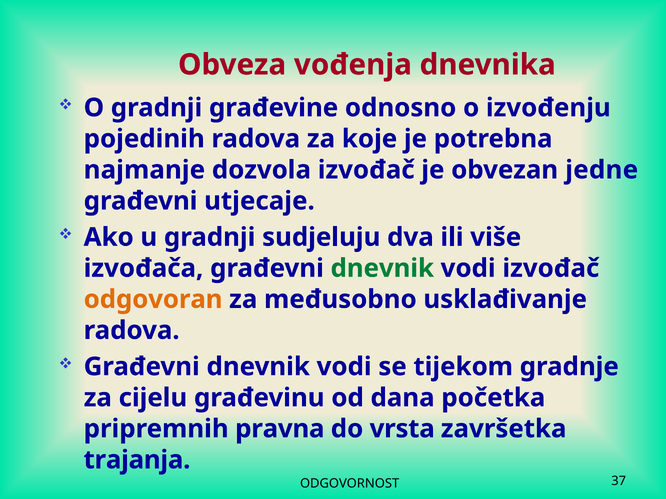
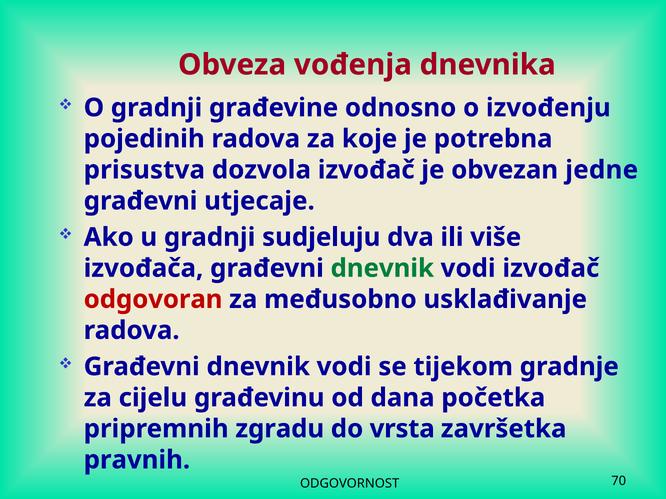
najmanje: najmanje -> prisustva
odgovoran colour: orange -> red
pravna: pravna -> zgradu
trajanja: trajanja -> pravnih
37: 37 -> 70
